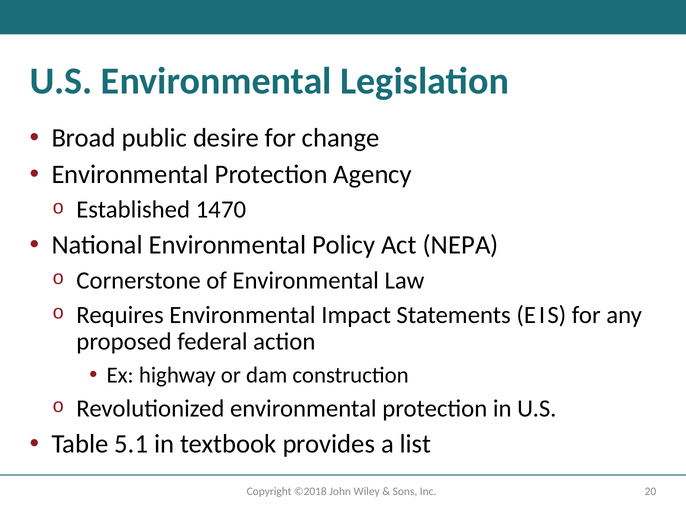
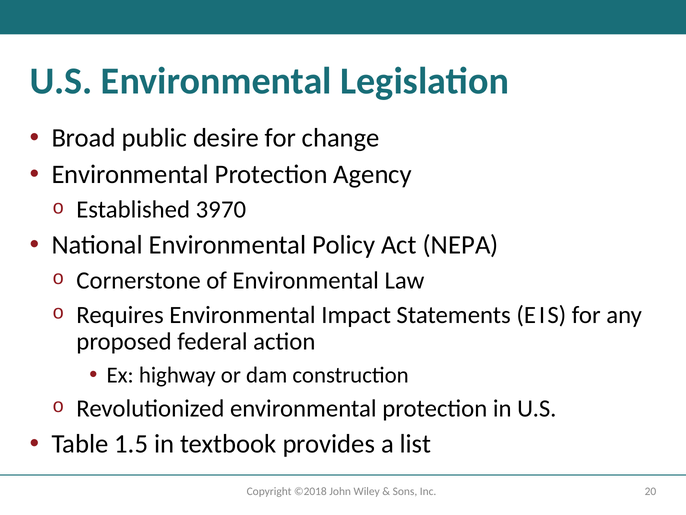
14: 14 -> 39
5.1: 5.1 -> 1.5
